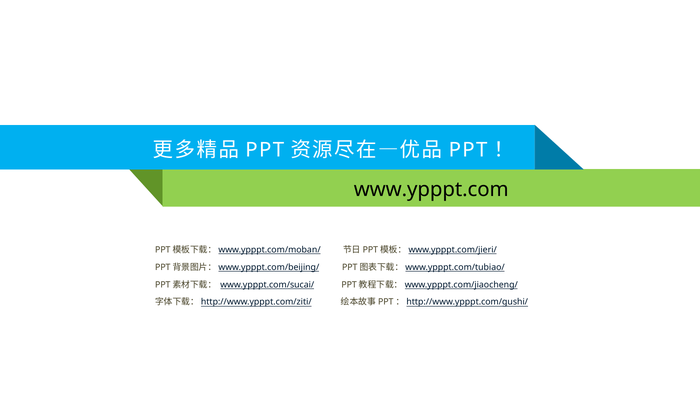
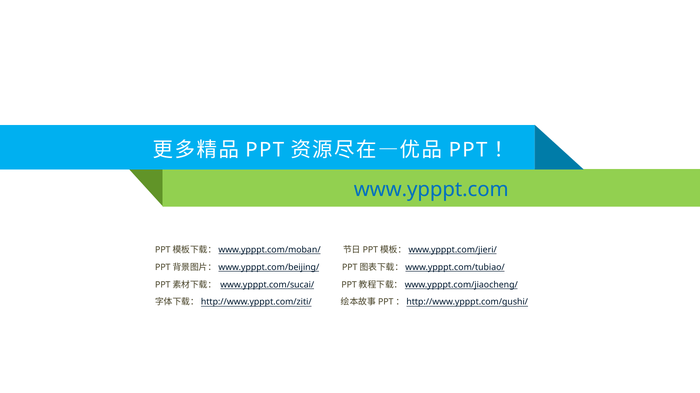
www.ypppt.com colour: black -> blue
